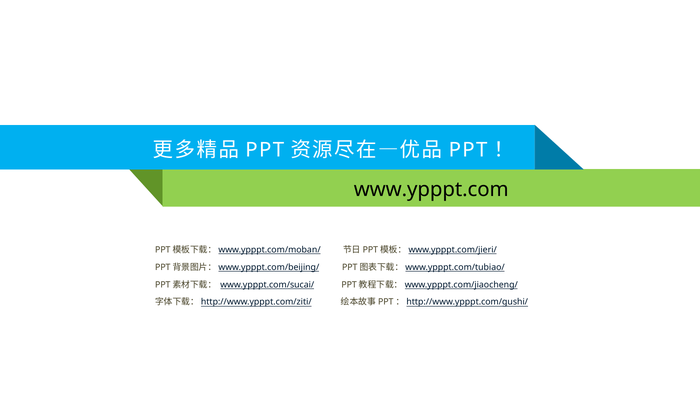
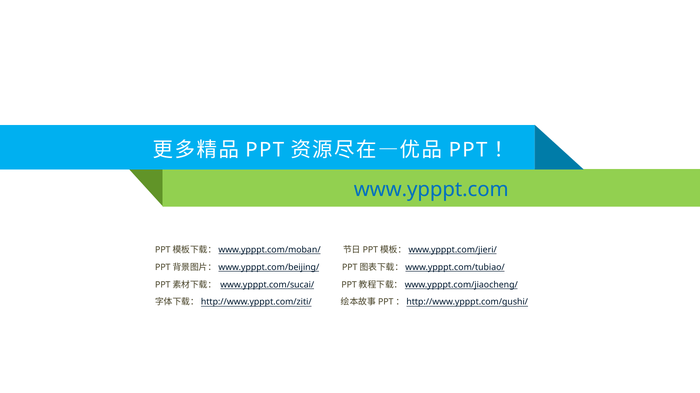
www.ypppt.com colour: black -> blue
